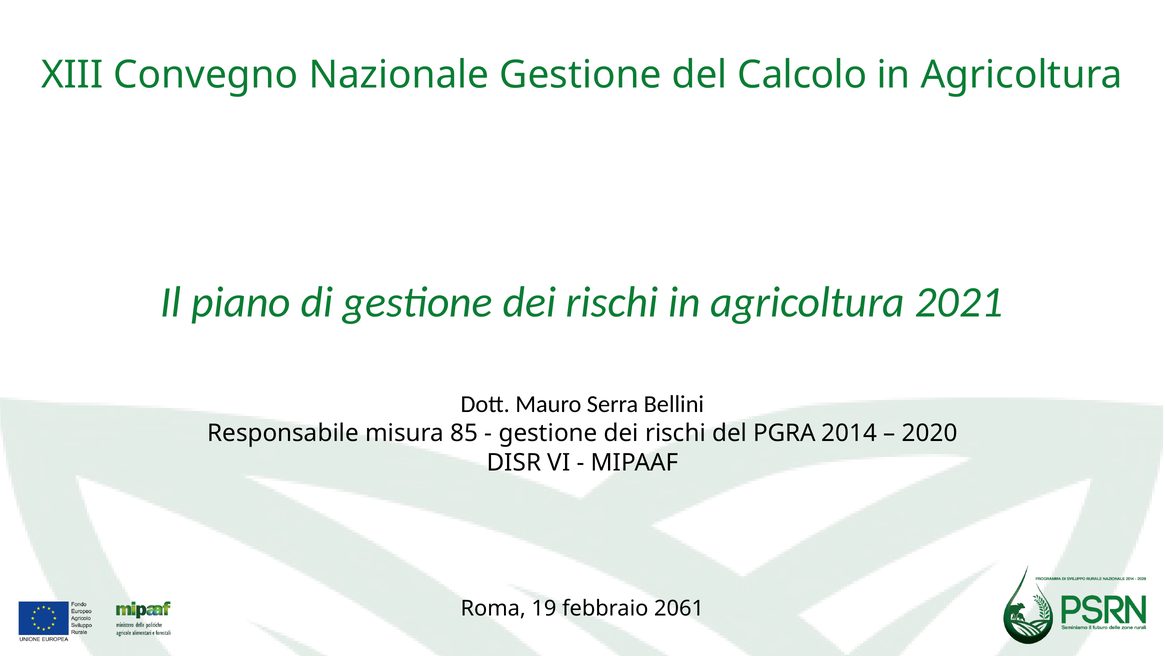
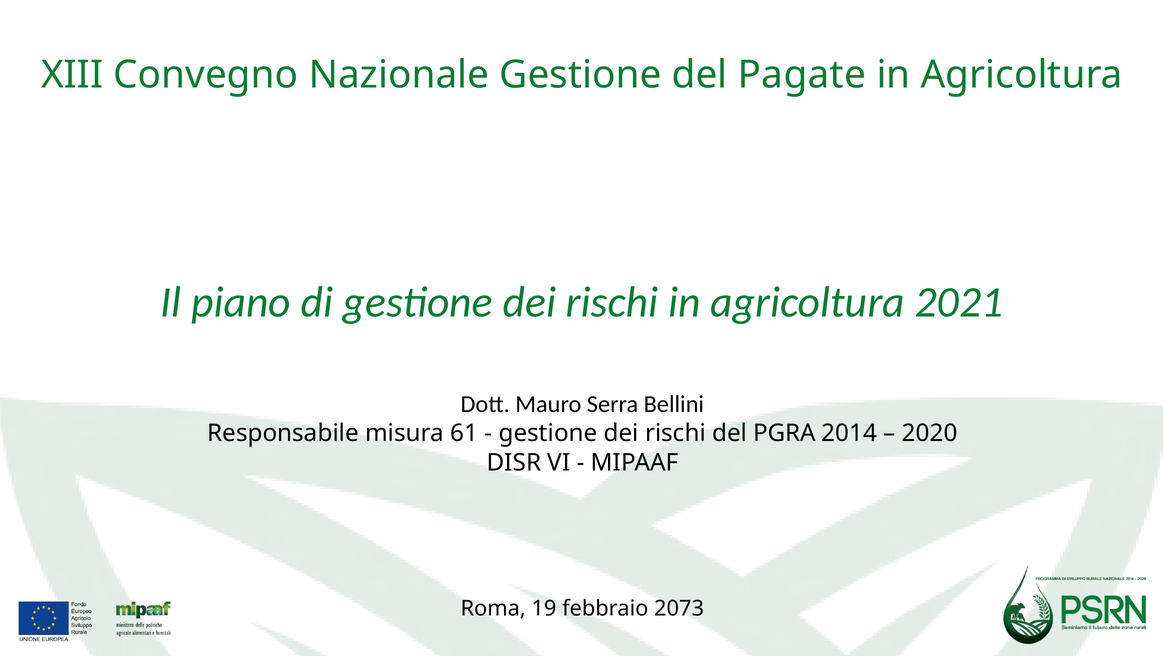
Calcolo: Calcolo -> Pagate
85: 85 -> 61
2061: 2061 -> 2073
